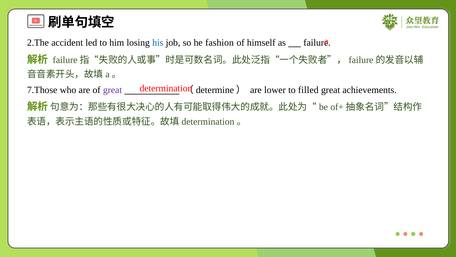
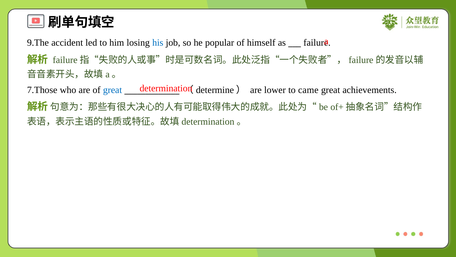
2.The: 2.The -> 9.The
fashion: fashion -> popular
great at (113, 90) colour: purple -> blue
filled: filled -> came
